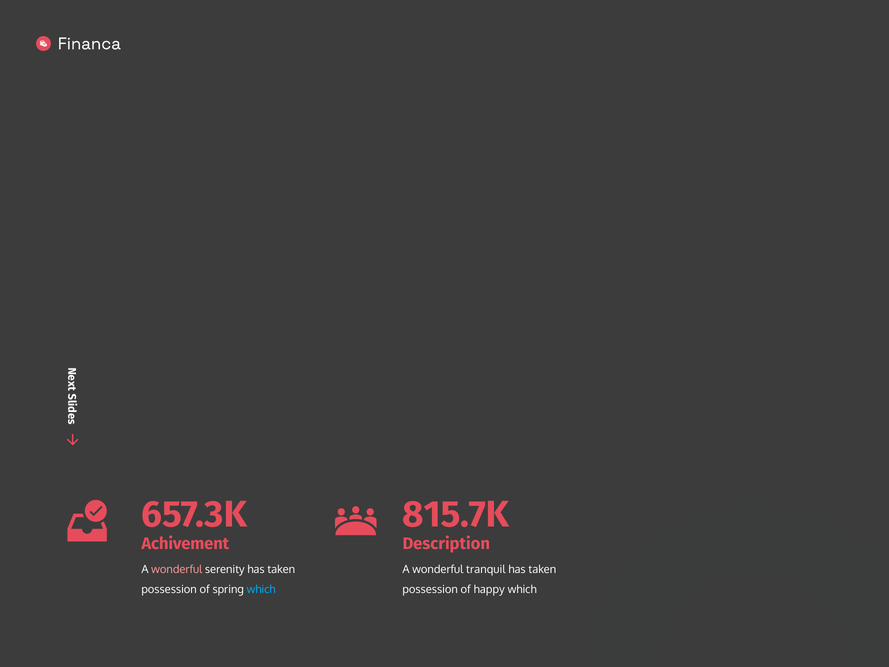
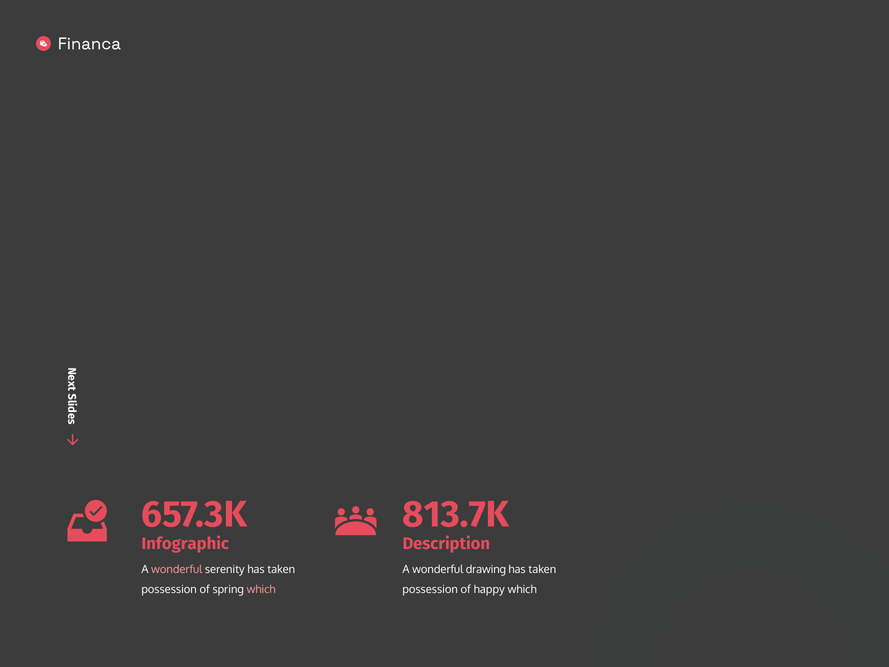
815.7K: 815.7K -> 813.7K
Achivement: Achivement -> Infographic
tranquil: tranquil -> drawing
which at (261, 589) colour: light blue -> pink
